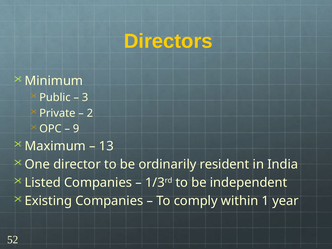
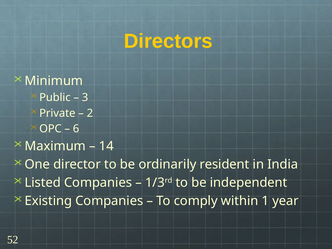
9: 9 -> 6
13: 13 -> 14
